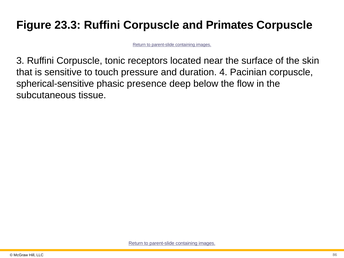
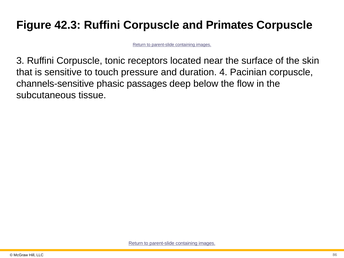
23.3: 23.3 -> 42.3
spherical-sensitive: spherical-sensitive -> channels-sensitive
presence: presence -> passages
